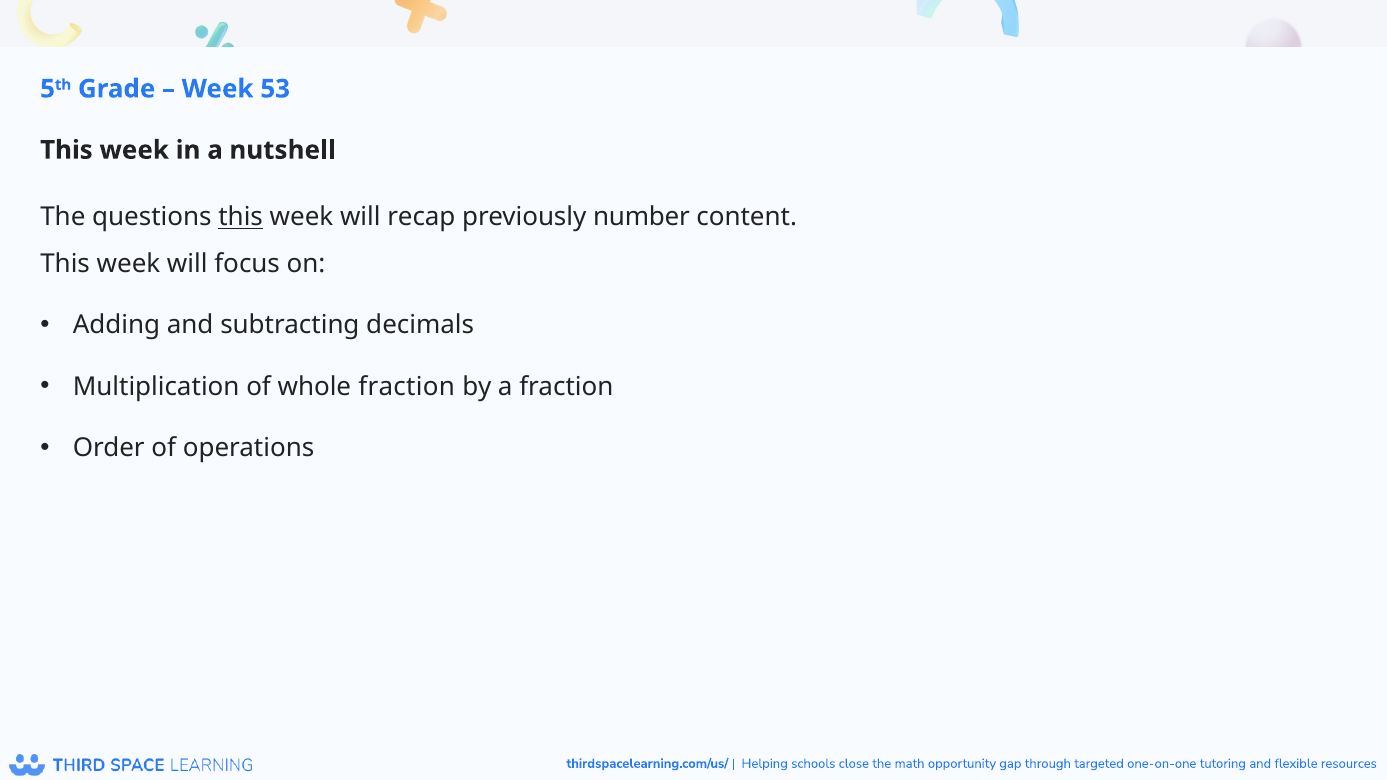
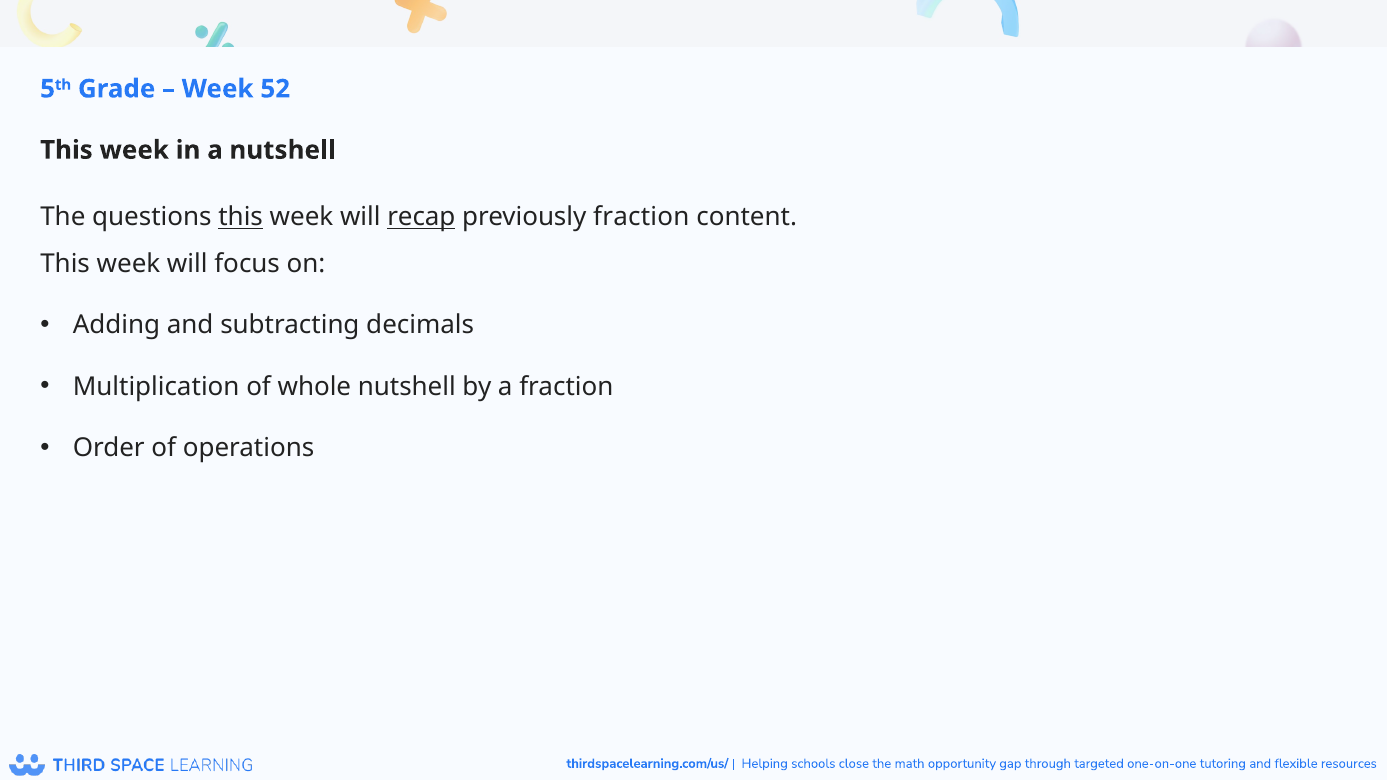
53: 53 -> 52
recap underline: none -> present
previously number: number -> fraction
whole fraction: fraction -> nutshell
